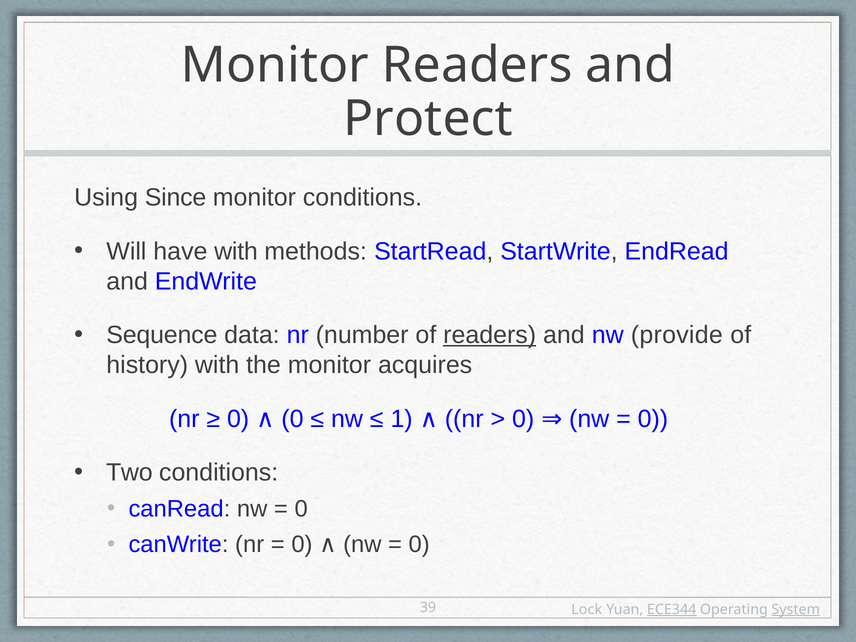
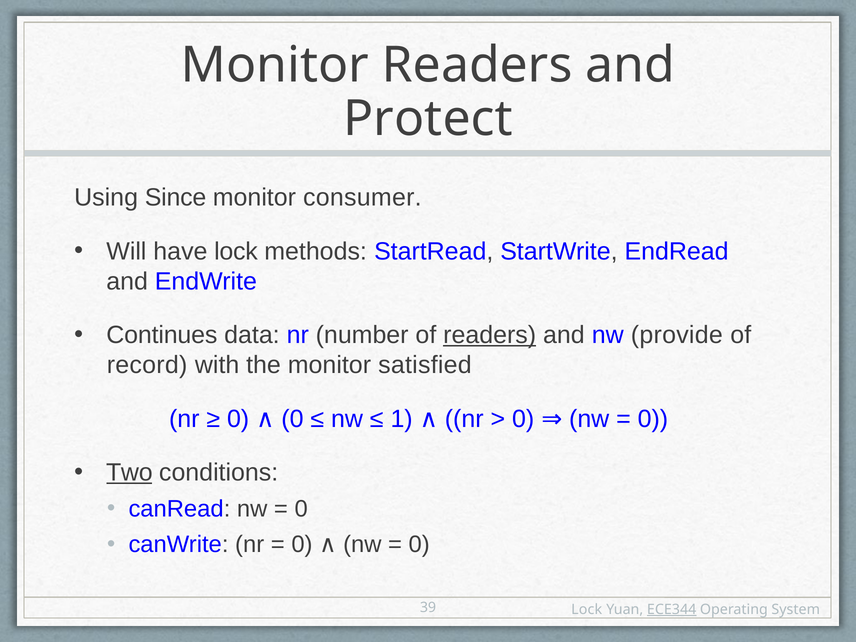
monitor conditions: conditions -> consumer
have with: with -> lock
Sequence: Sequence -> Continues
history: history -> record
acquires: acquires -> satisfied
Two underline: none -> present
System underline: present -> none
